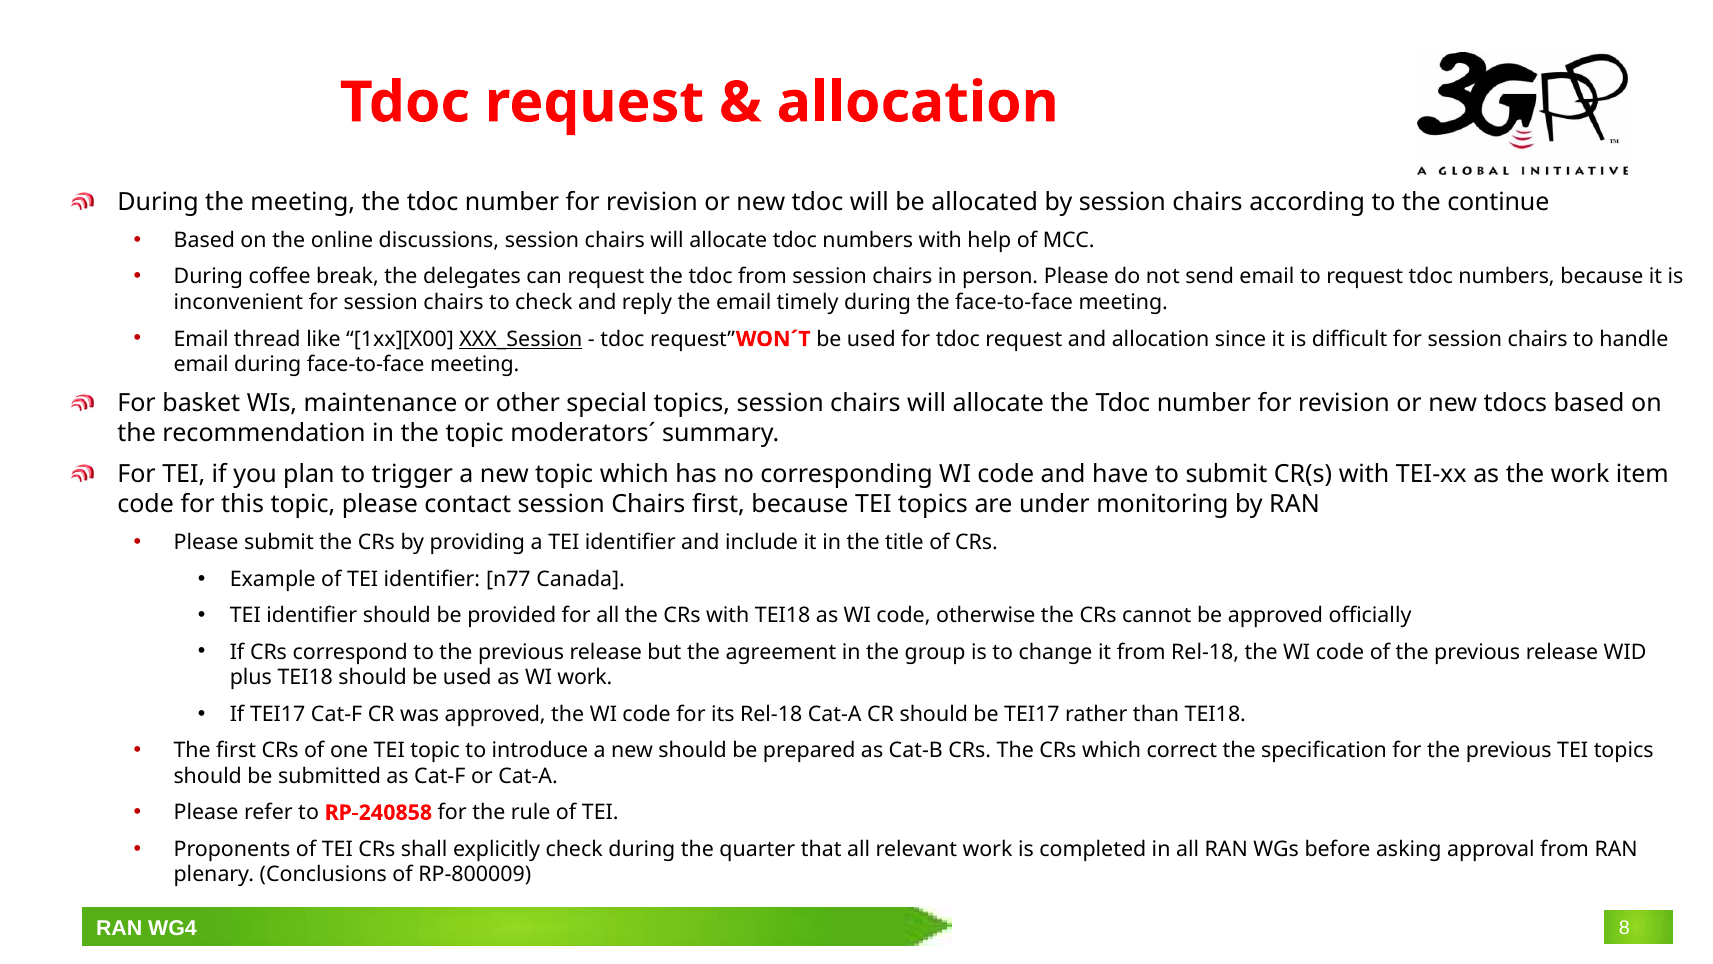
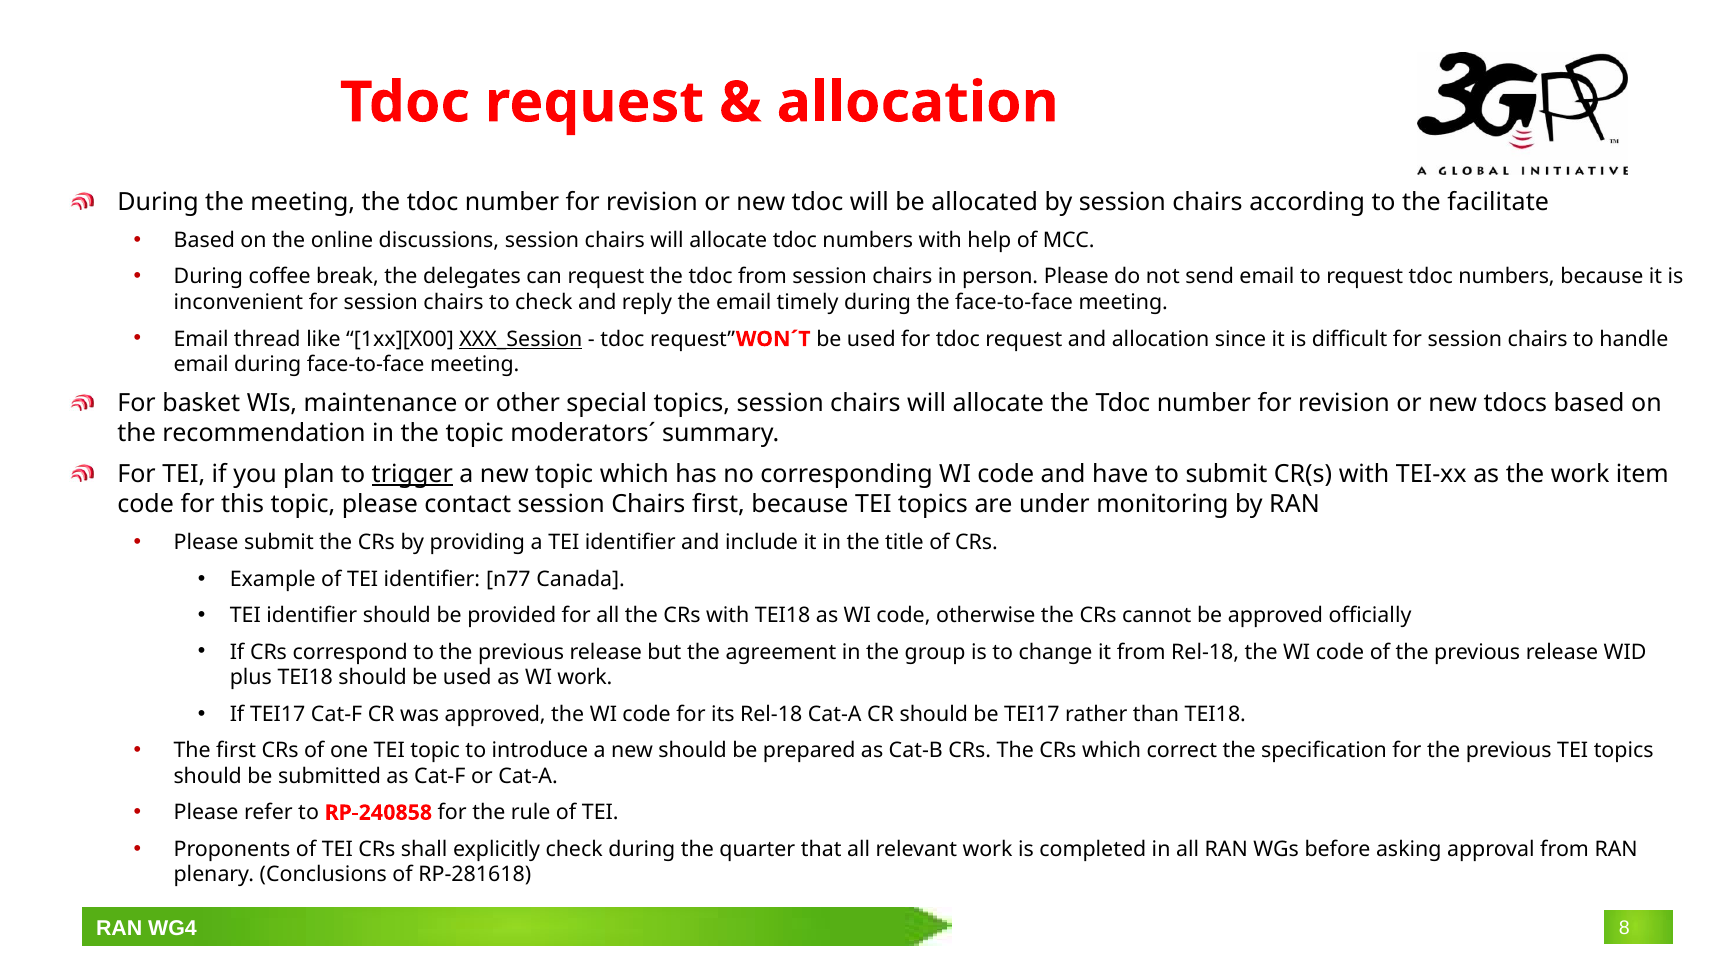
continue: continue -> facilitate
trigger underline: none -> present
RP-800009: RP-800009 -> RP-281618
